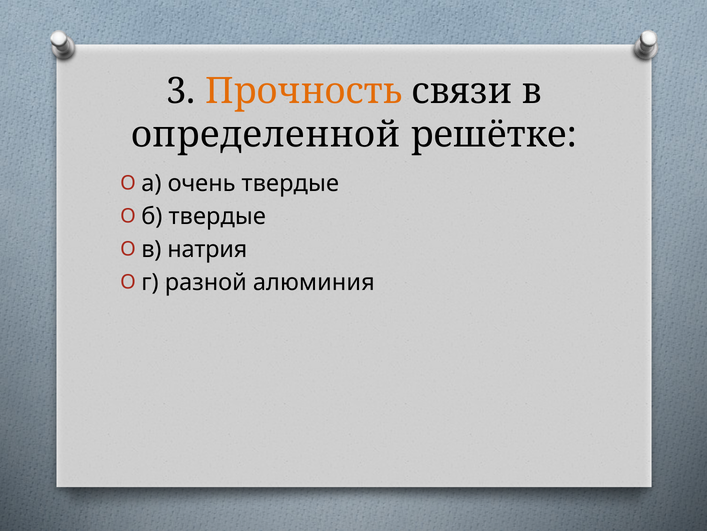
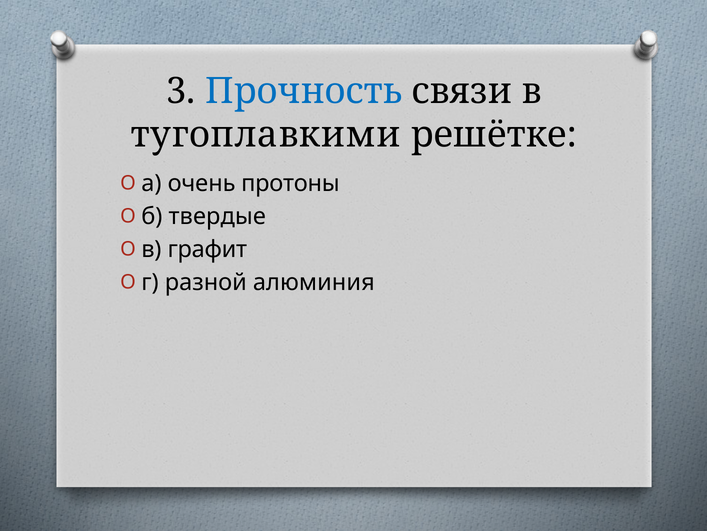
Прочность colour: orange -> blue
определенной: определенной -> тугоплавкими
очень твердые: твердые -> протоны
натрия: натрия -> графит
